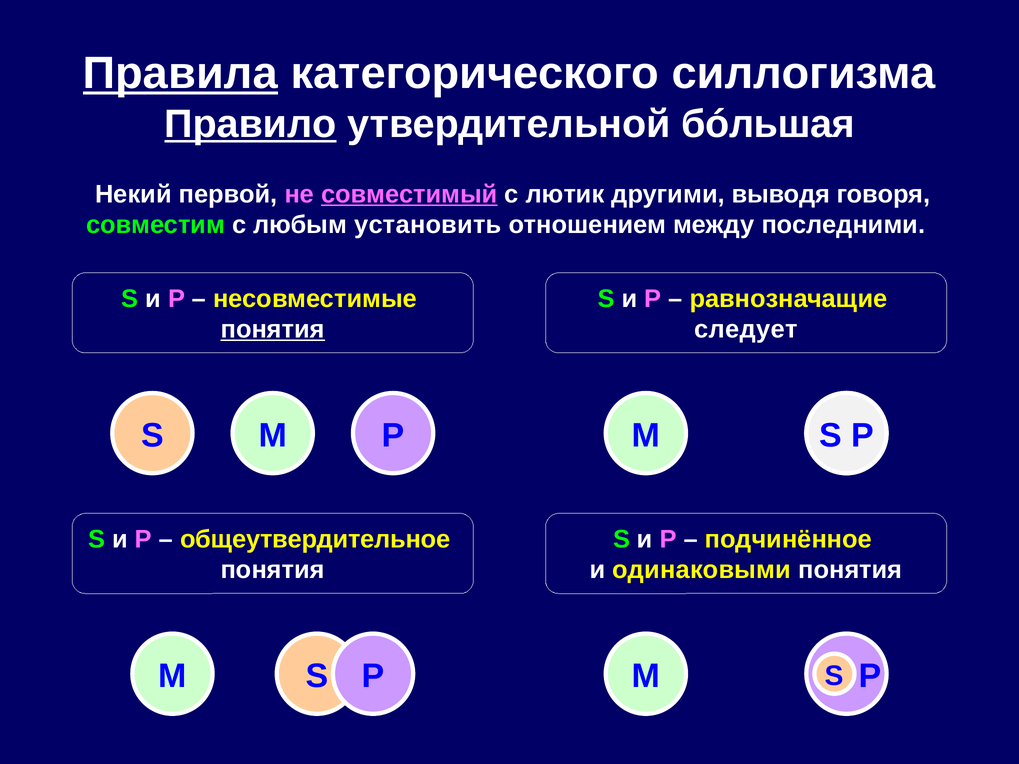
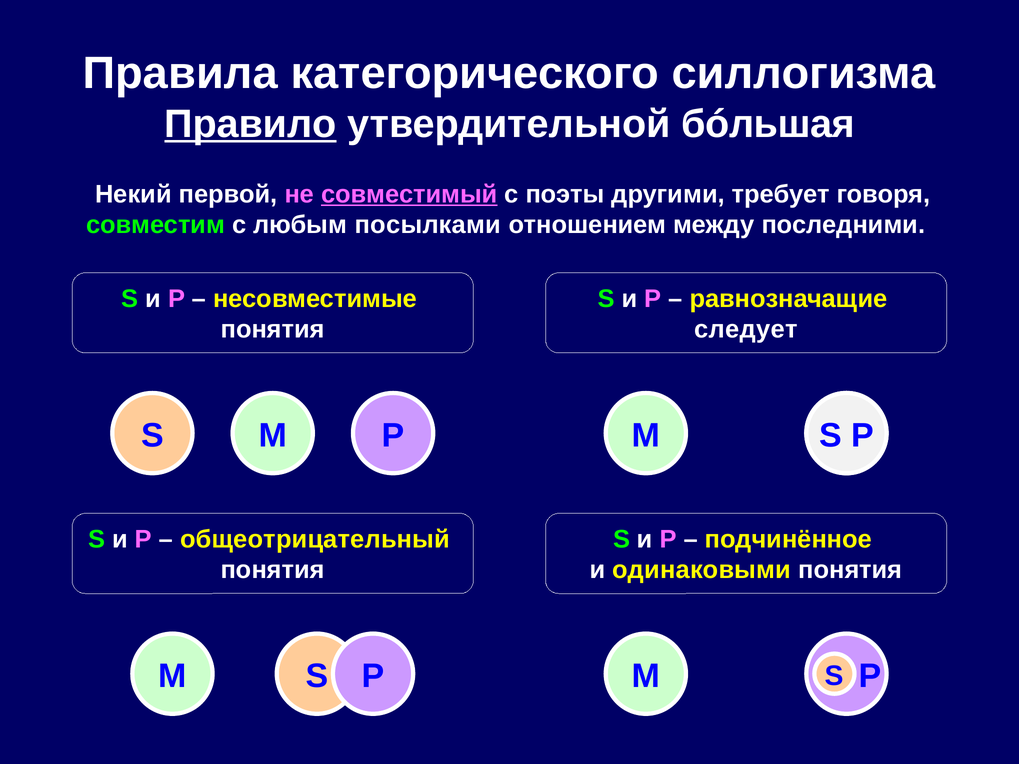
Правила underline: present -> none
лютик: лютик -> поэты
выводя: выводя -> требует
установить: установить -> посылками
понятия at (273, 329) underline: present -> none
общеутвердительное: общеутвердительное -> общеотрицательный
